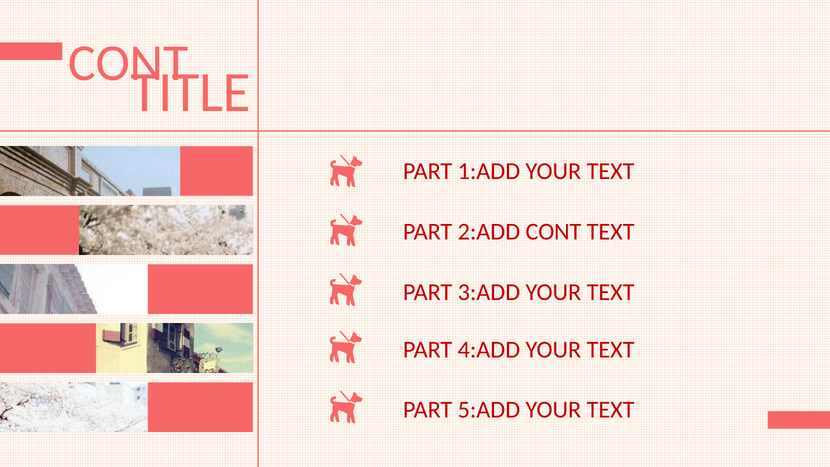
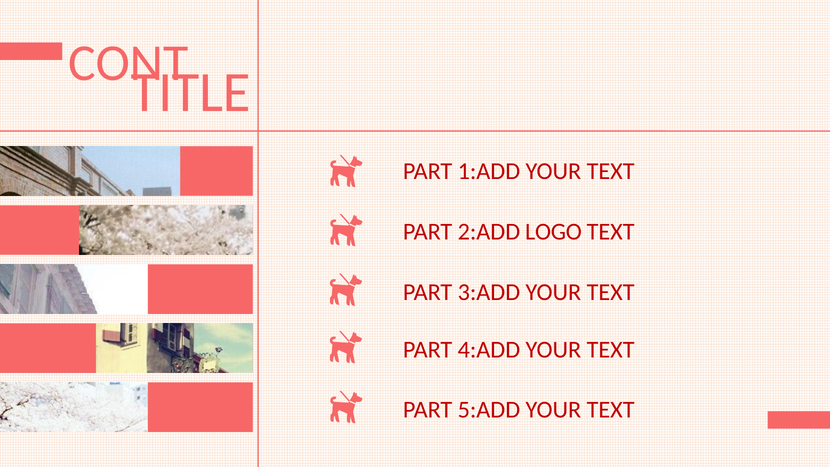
2:ADD CONT: CONT -> LOGO
